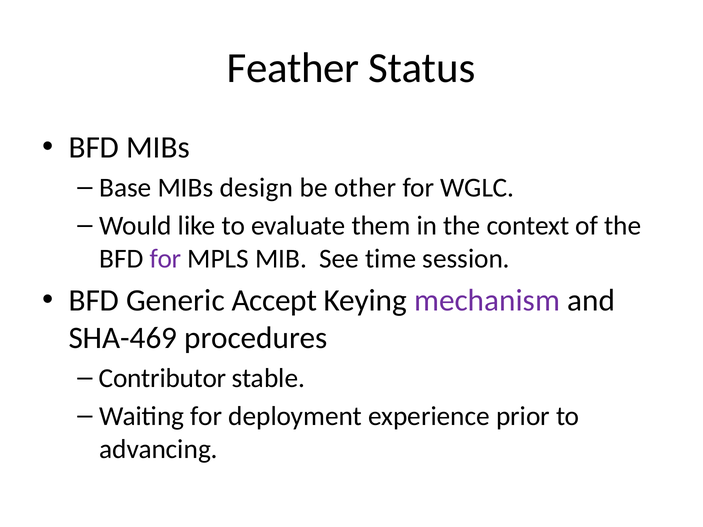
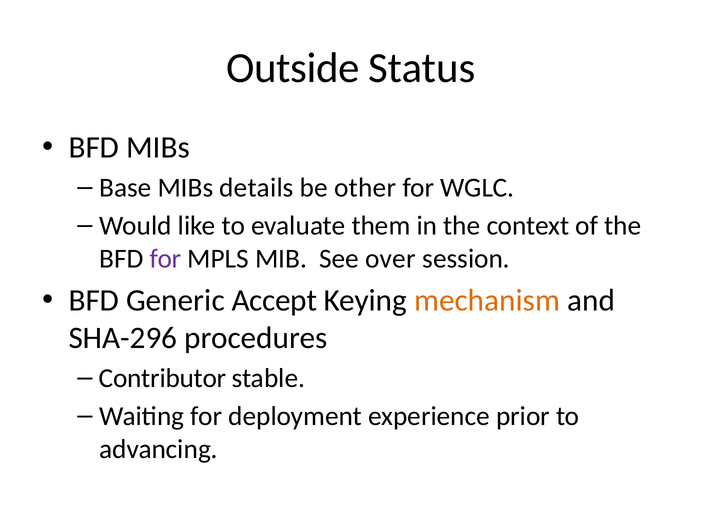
Feather: Feather -> Outside
design: design -> details
time: time -> over
mechanism colour: purple -> orange
SHA-469: SHA-469 -> SHA-296
